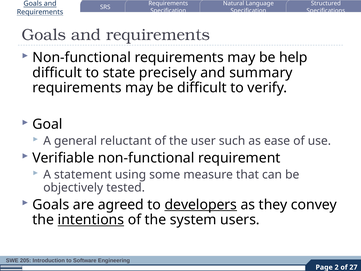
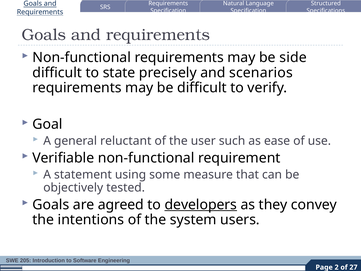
help: help -> side
summary: summary -> scenarios
intentions underline: present -> none
